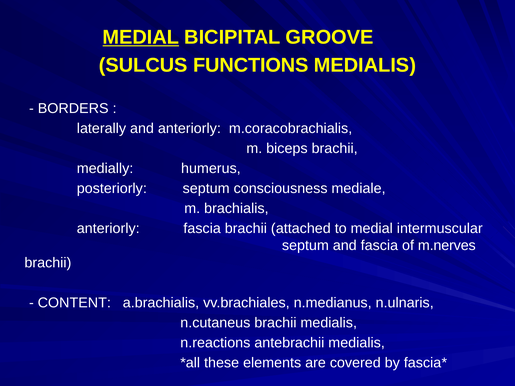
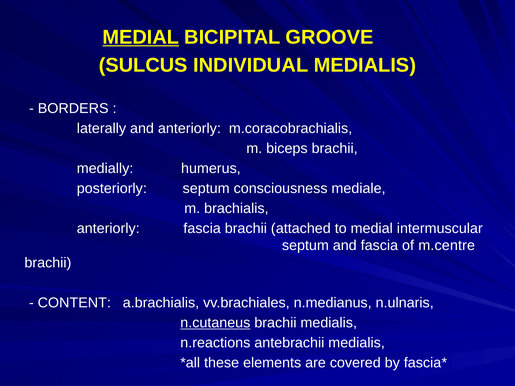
FUNCTIONS: FUNCTIONS -> INDIVIDUAL
m.nerves: m.nerves -> m.centre
n.cutaneus underline: none -> present
